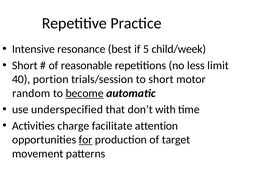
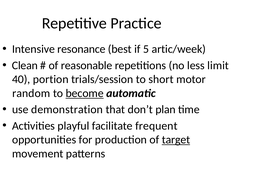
child/week: child/week -> artic/week
Short at (25, 66): Short -> Clean
underspecified: underspecified -> demonstration
with: with -> plan
charge: charge -> playful
attention: attention -> frequent
for underline: present -> none
target underline: none -> present
